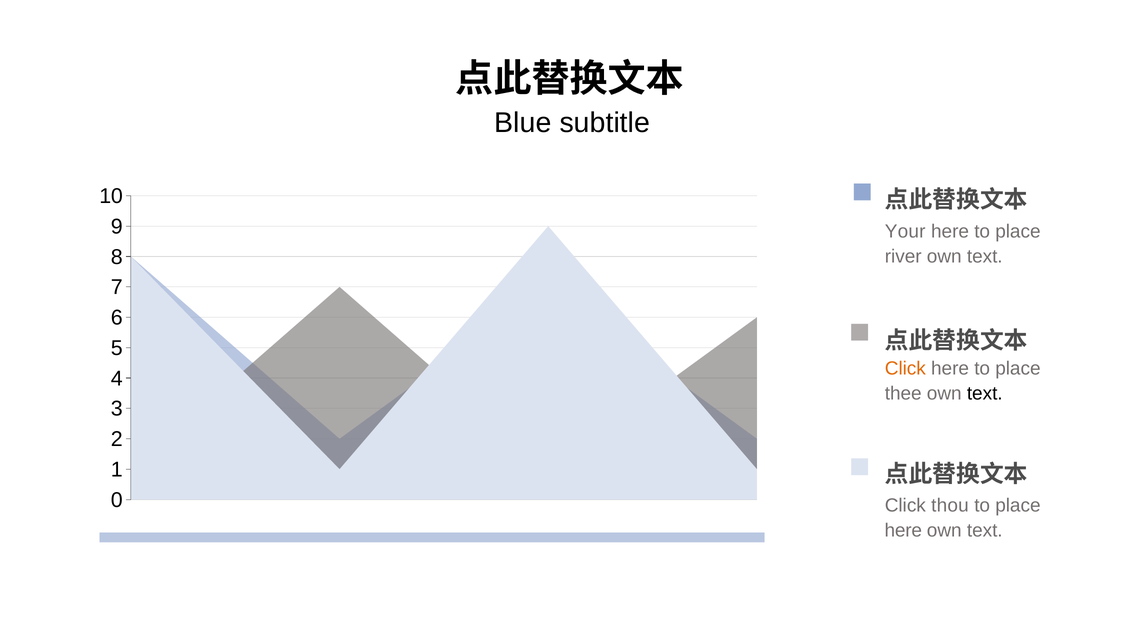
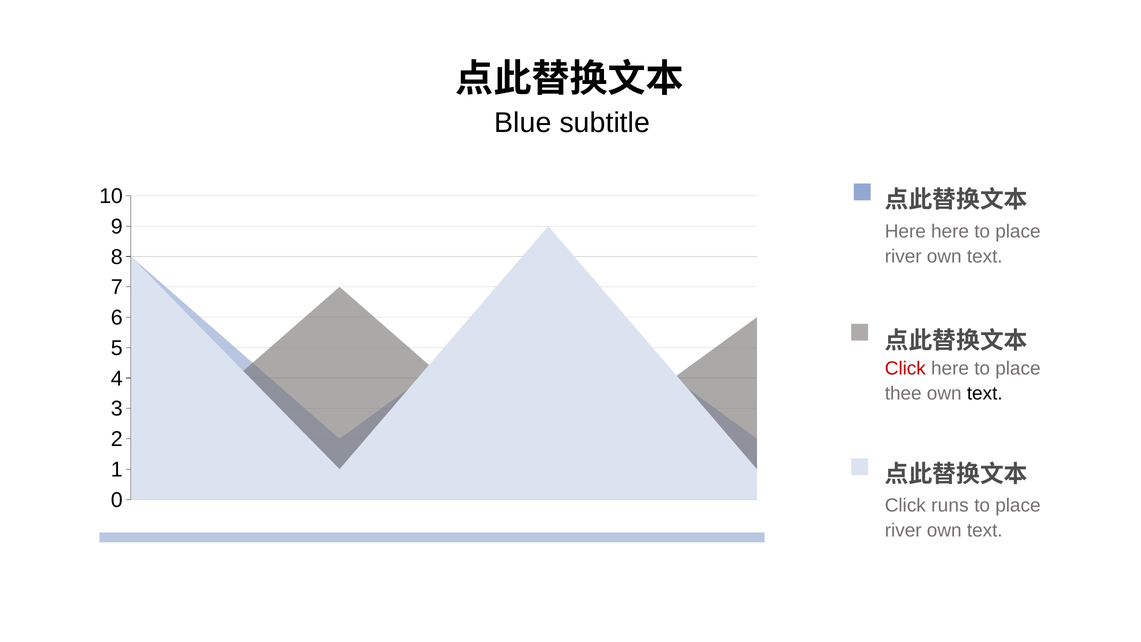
Your at (905, 231): Your -> Here
Click at (905, 368) colour: orange -> red
thou: thou -> runs
here at (903, 531): here -> river
